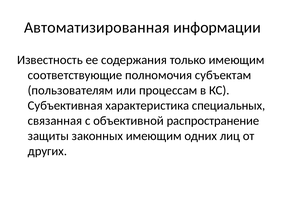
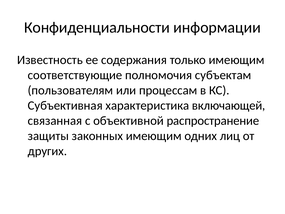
Автоматизированная: Автоматизированная -> Конфиденциальности
специальных: специальных -> включающей
